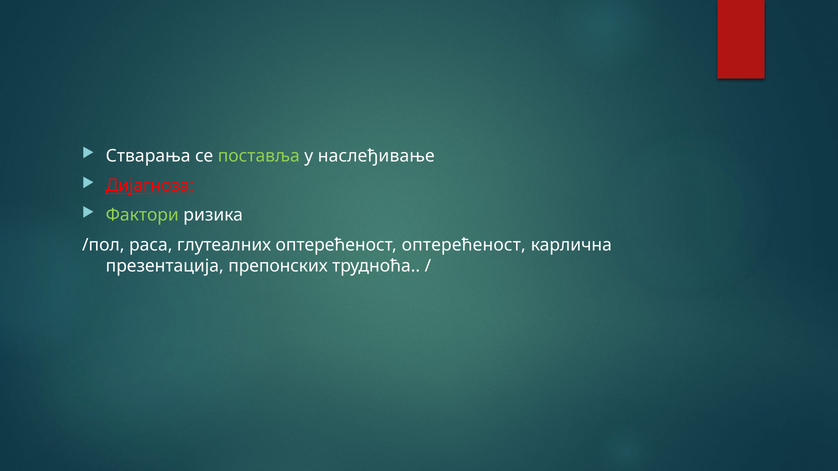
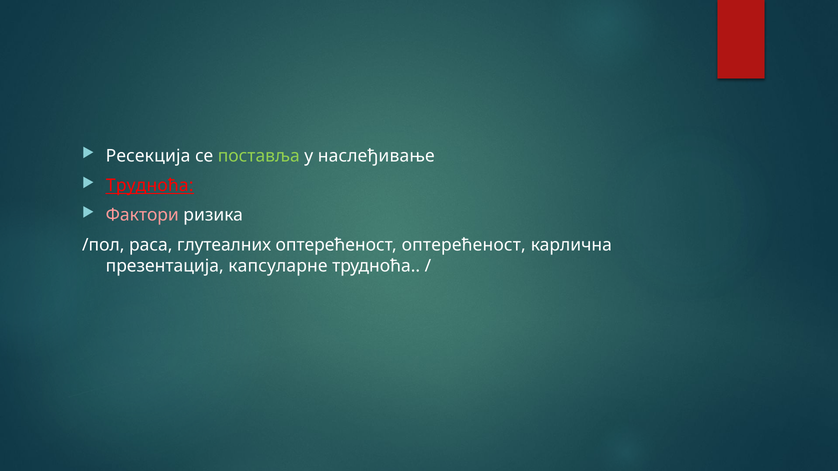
Стварања: Стварања -> Ресекција
Дијагноза at (150, 186): Дијагноза -> Трудноћа
Фактори colour: light green -> pink
препонских: препонских -> капсуларне
